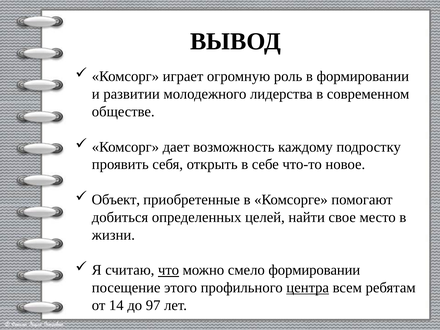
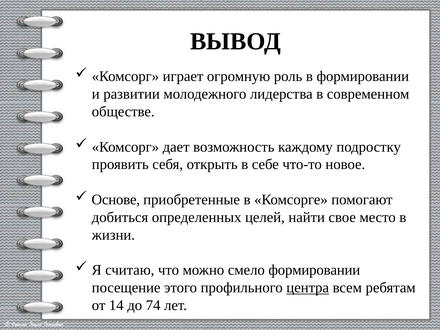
Объект: Объект -> Основе
что underline: present -> none
97: 97 -> 74
